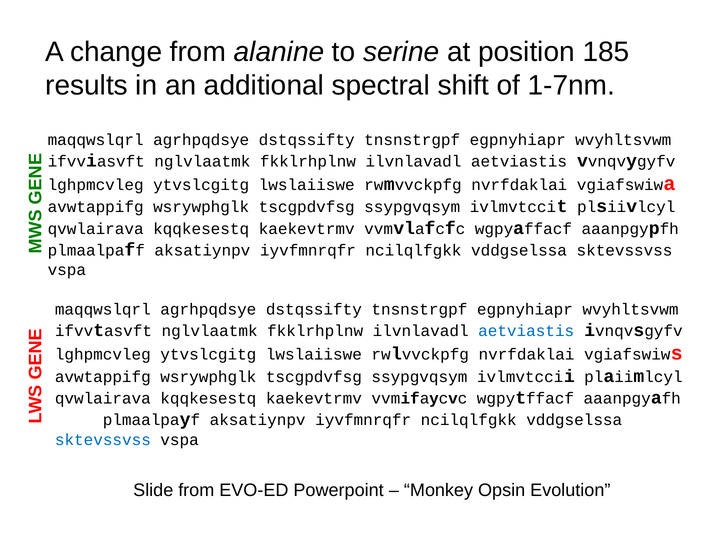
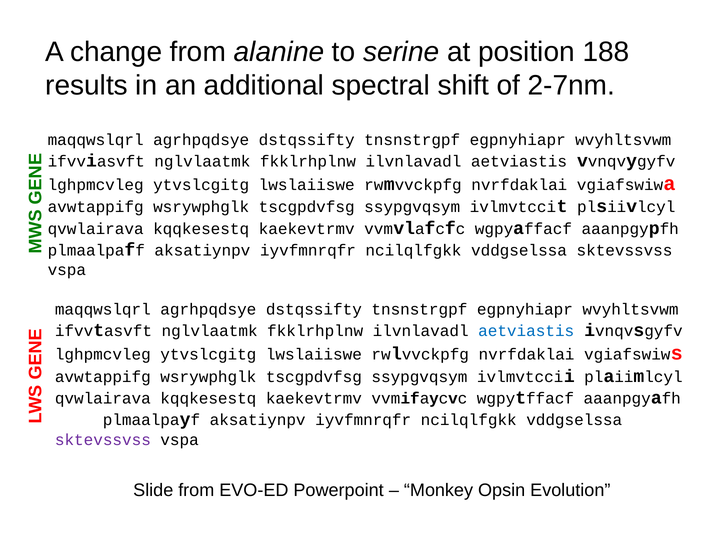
185: 185 -> 188
1-7nm: 1-7nm -> 2-7nm
sktevssvss at (103, 439) colour: blue -> purple
